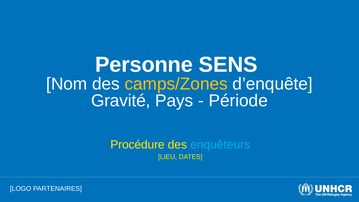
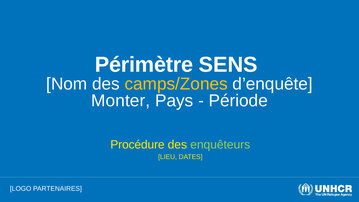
Personne: Personne -> Périmètre
Gravité: Gravité -> Monter
enquêteurs colour: light blue -> light green
